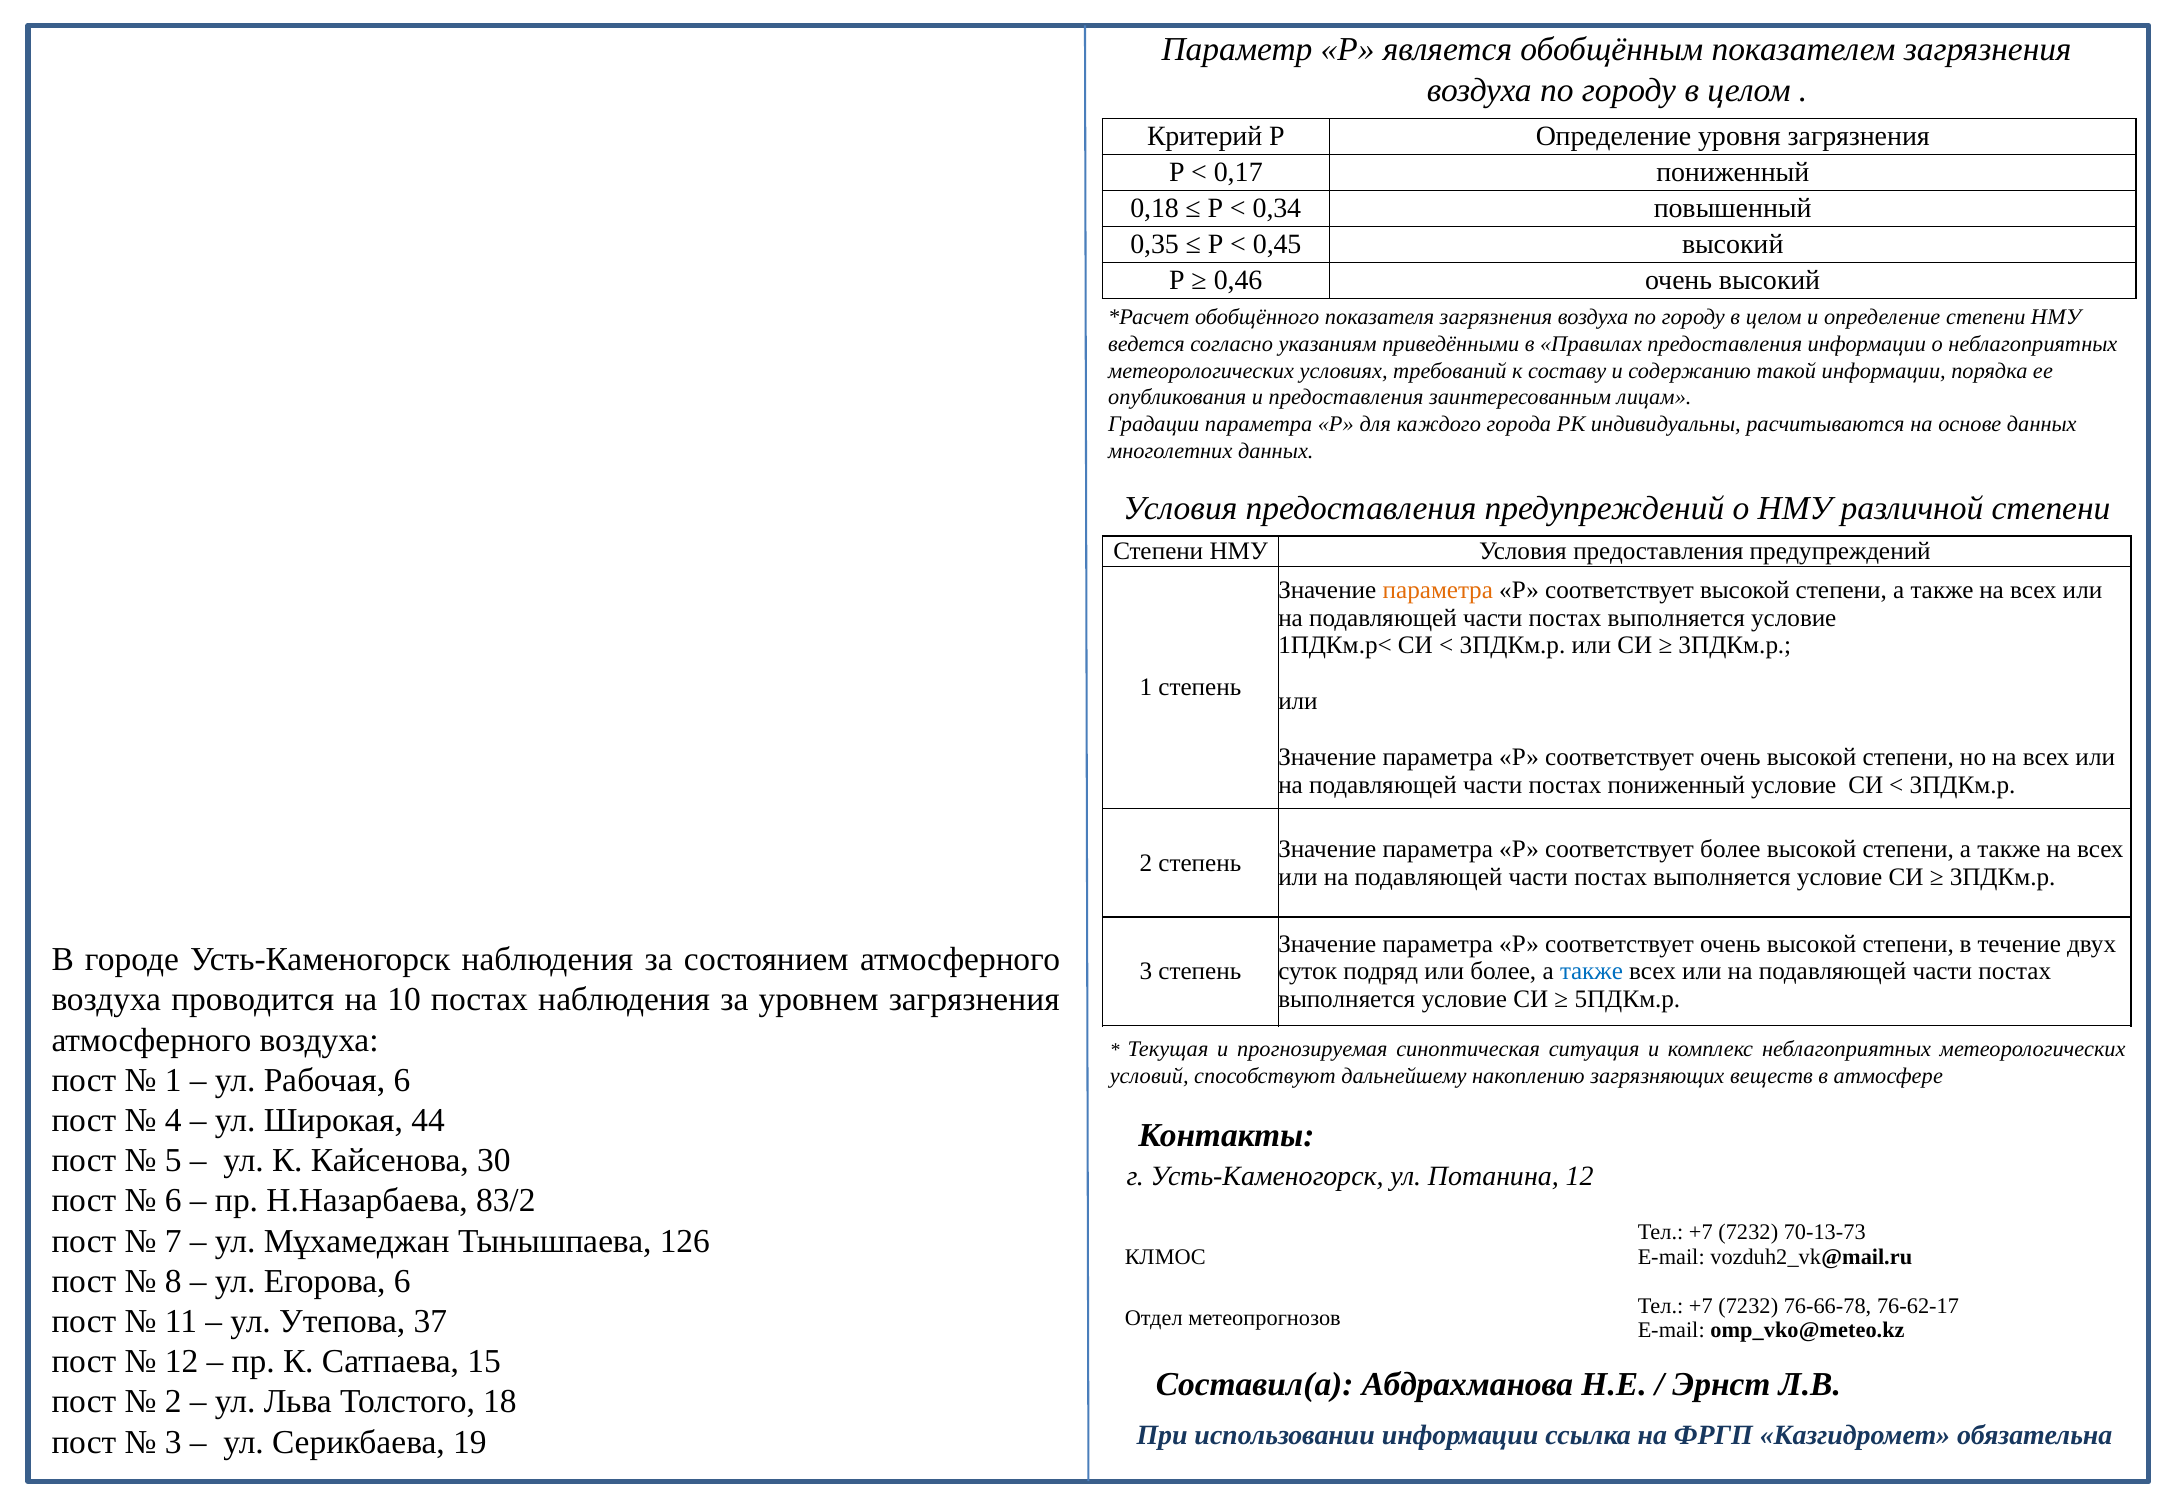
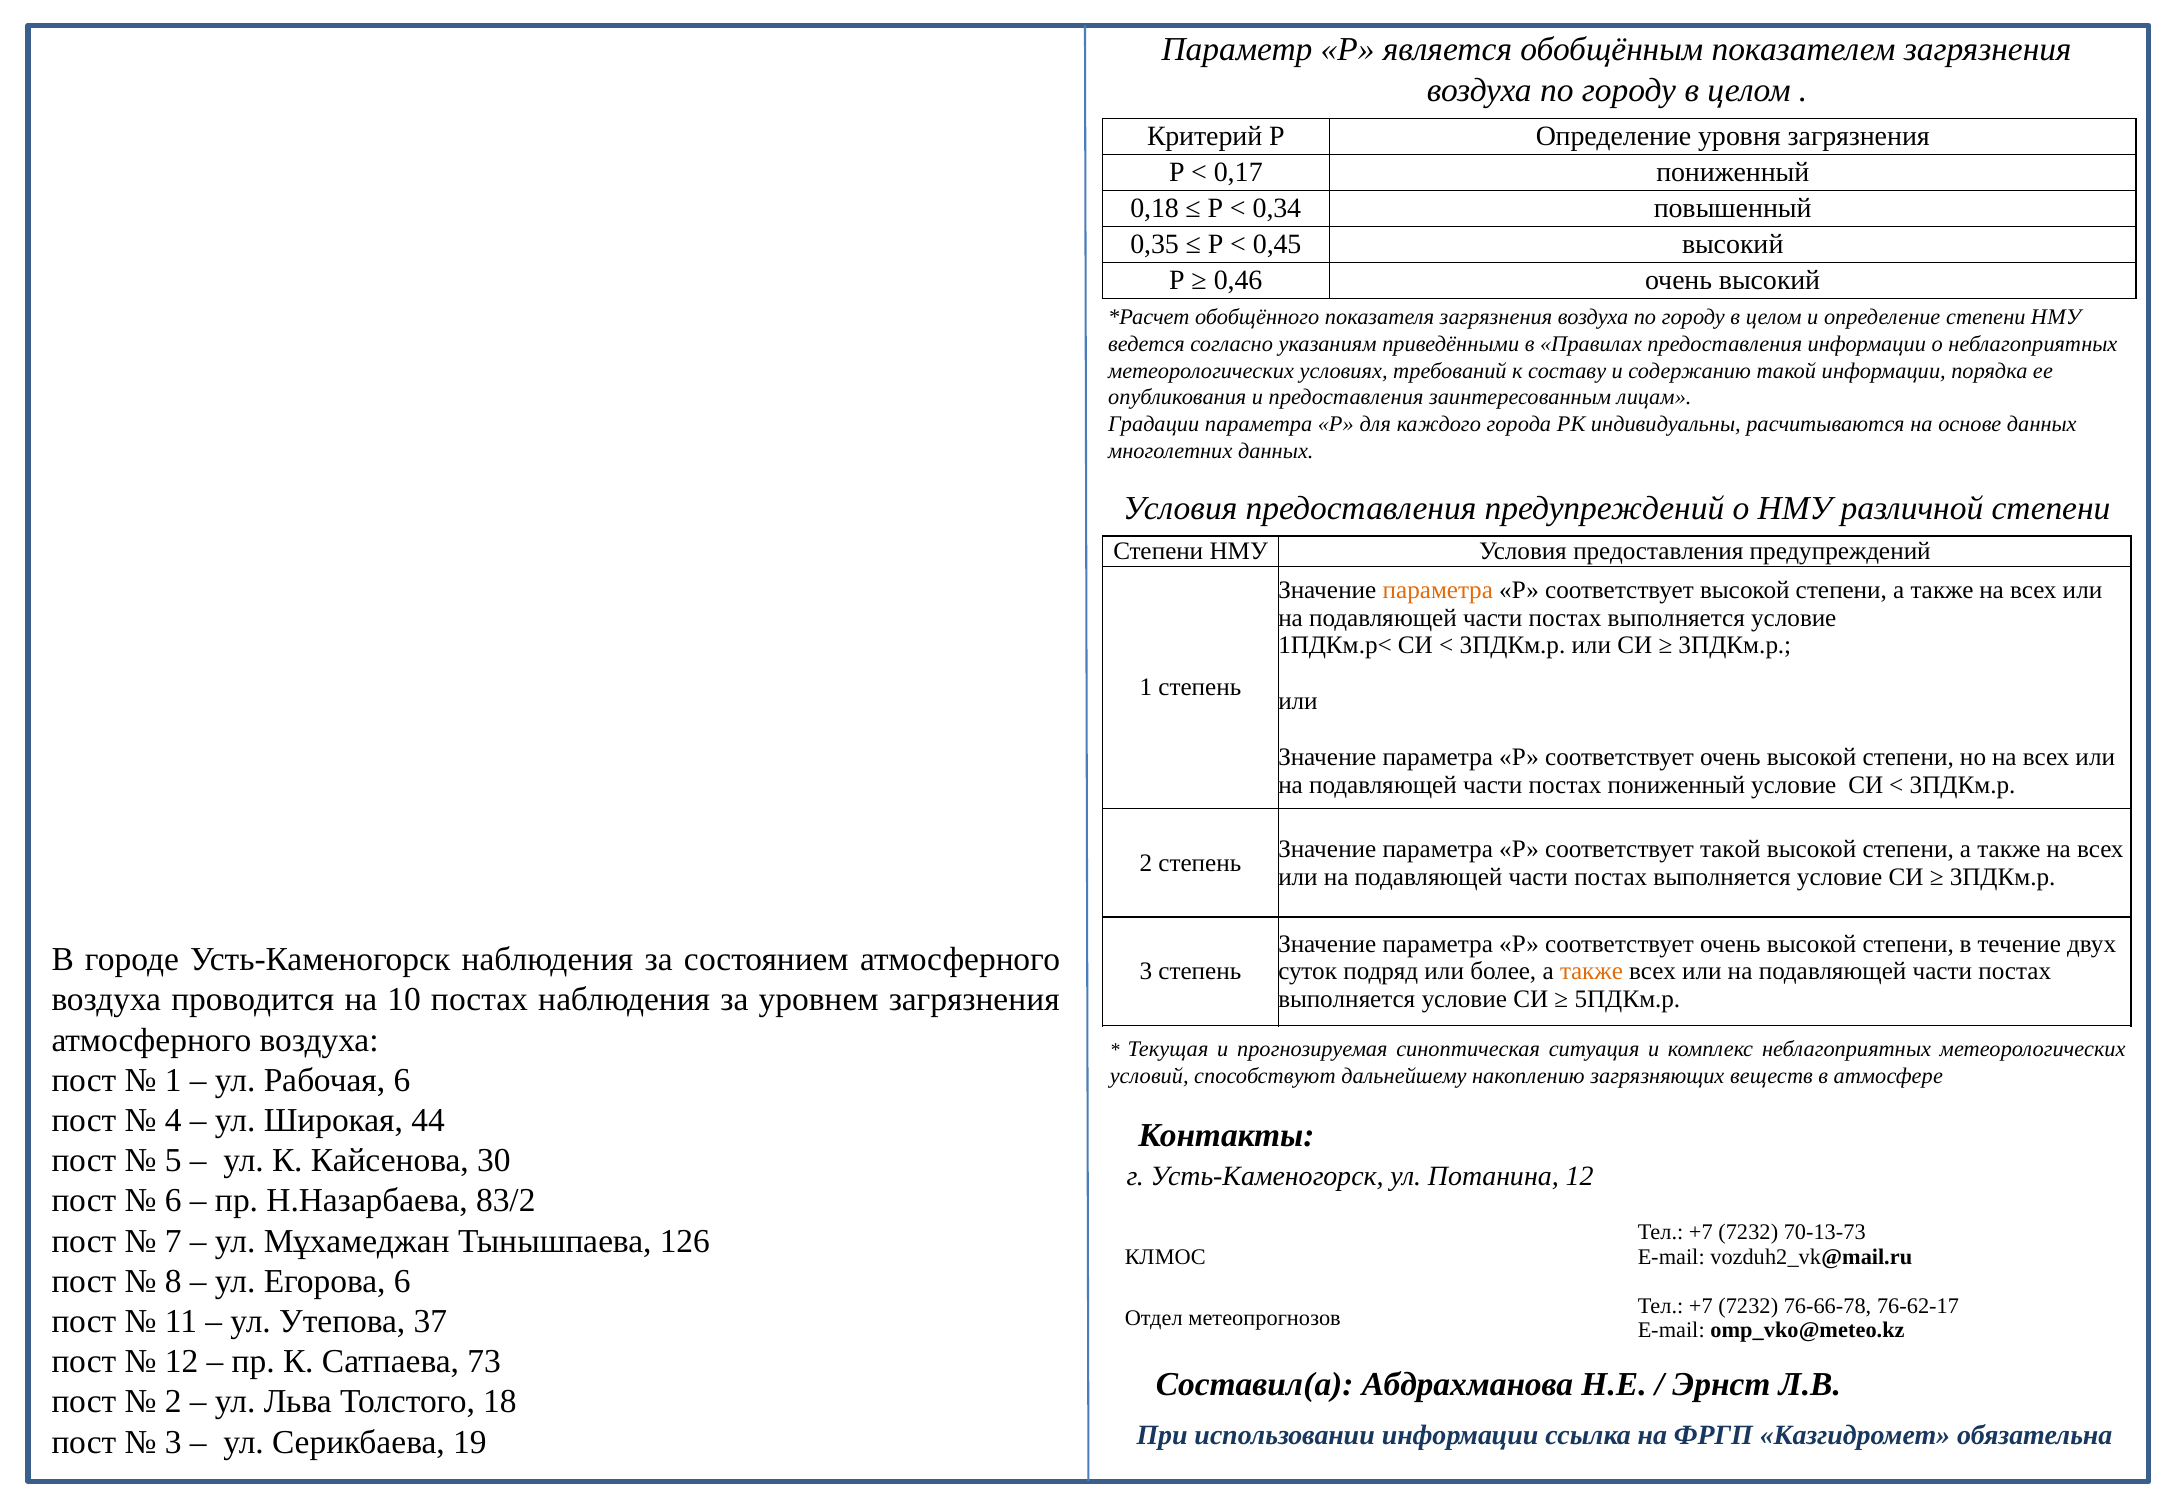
соответствует более: более -> такой
также at (1592, 972) colour: blue -> orange
15: 15 -> 73
